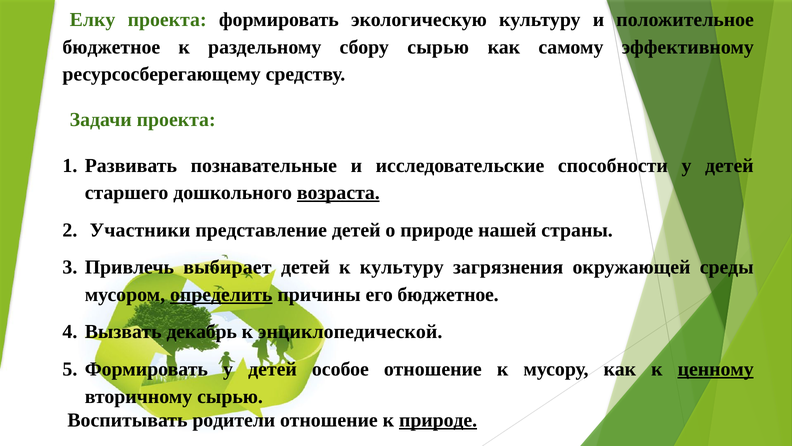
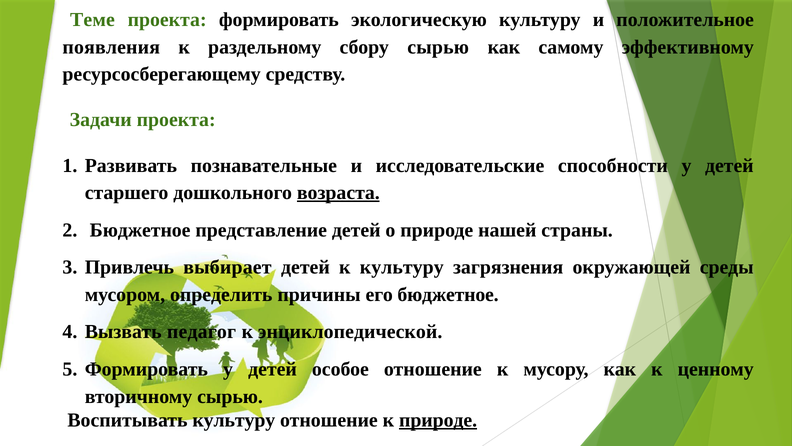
Елку: Елку -> Теме
бюджетное at (111, 47): бюджетное -> появления
Участники at (140, 230): Участники -> Бюджетное
определить underline: present -> none
декабрь: декабрь -> педагог
ценному underline: present -> none
Воспитывать родители: родители -> культуру
